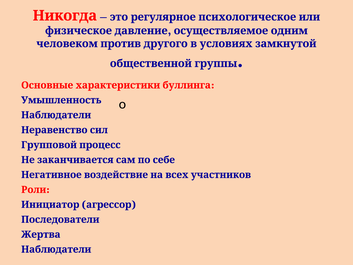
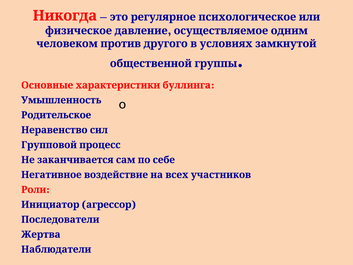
Наблюдатели at (56, 115): Наблюдатели -> Родительское
